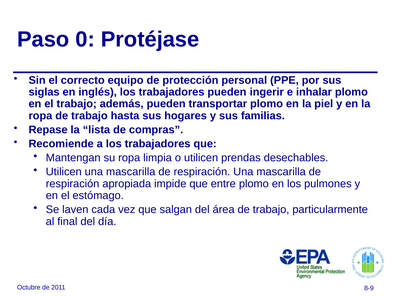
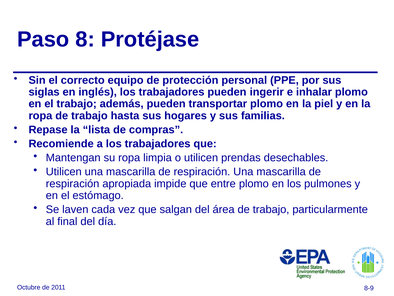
0: 0 -> 8
